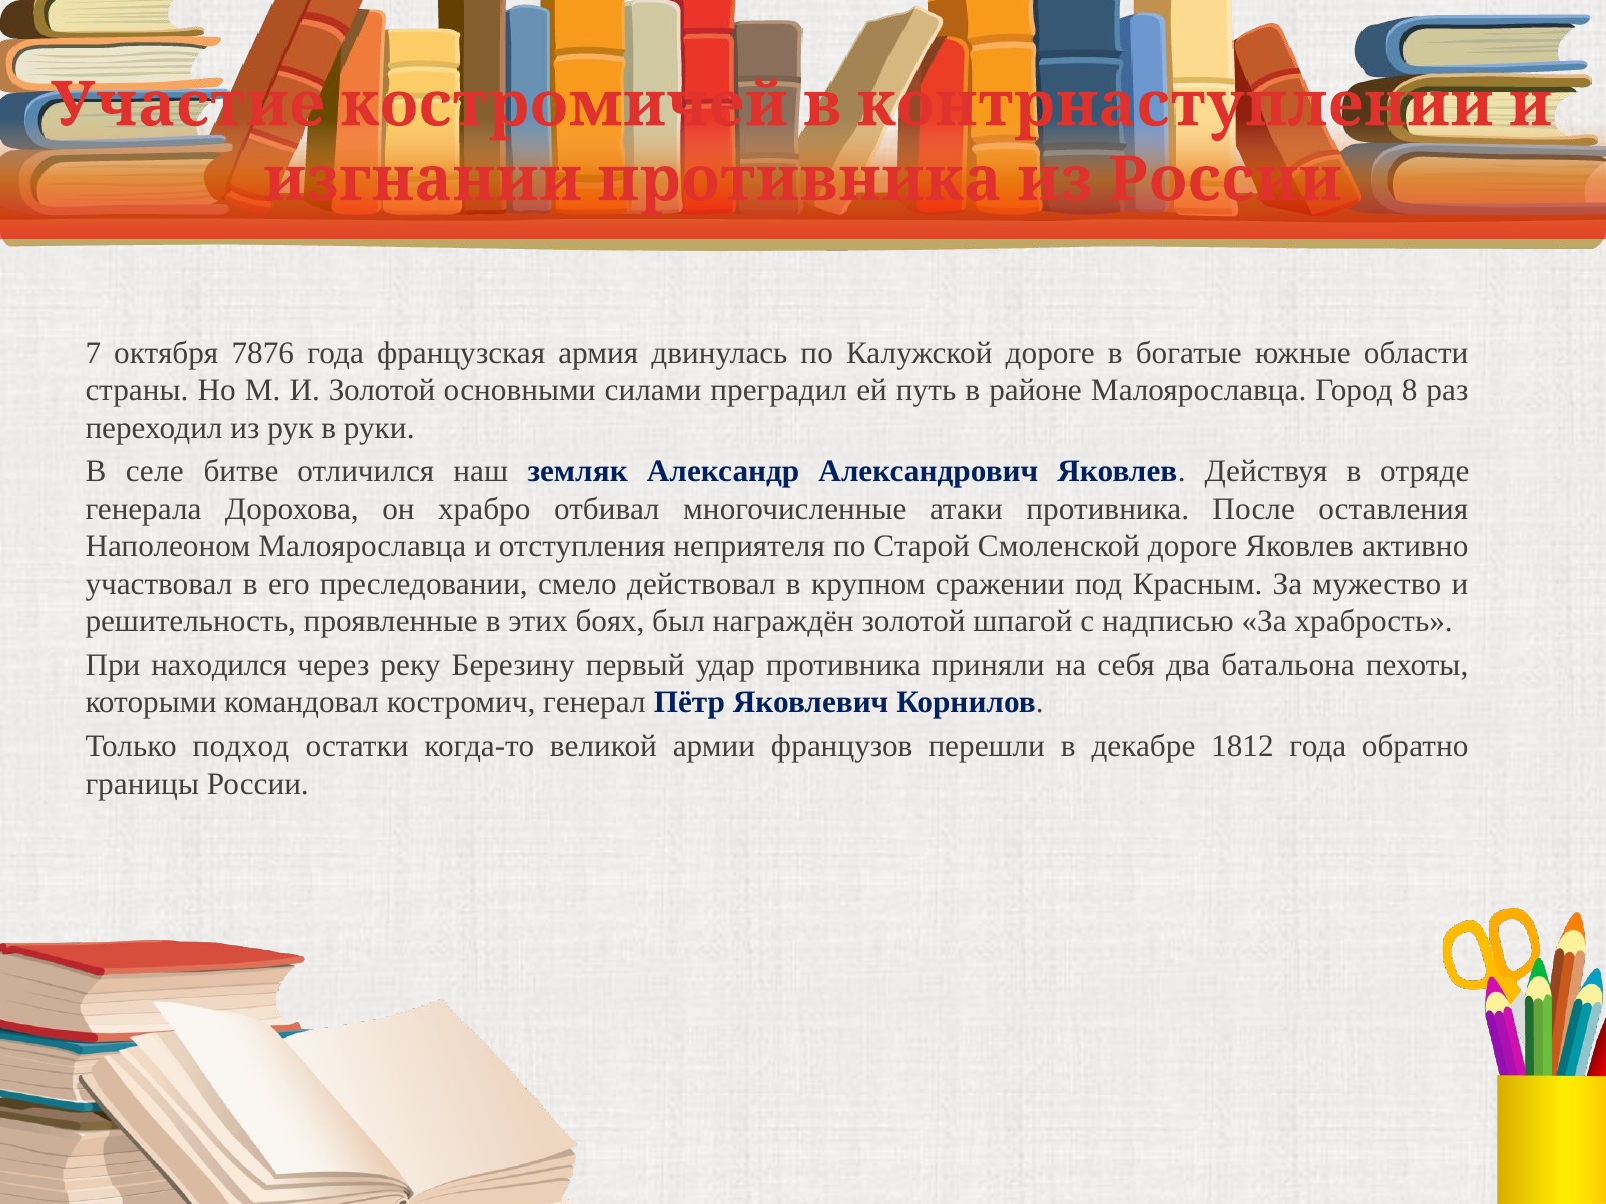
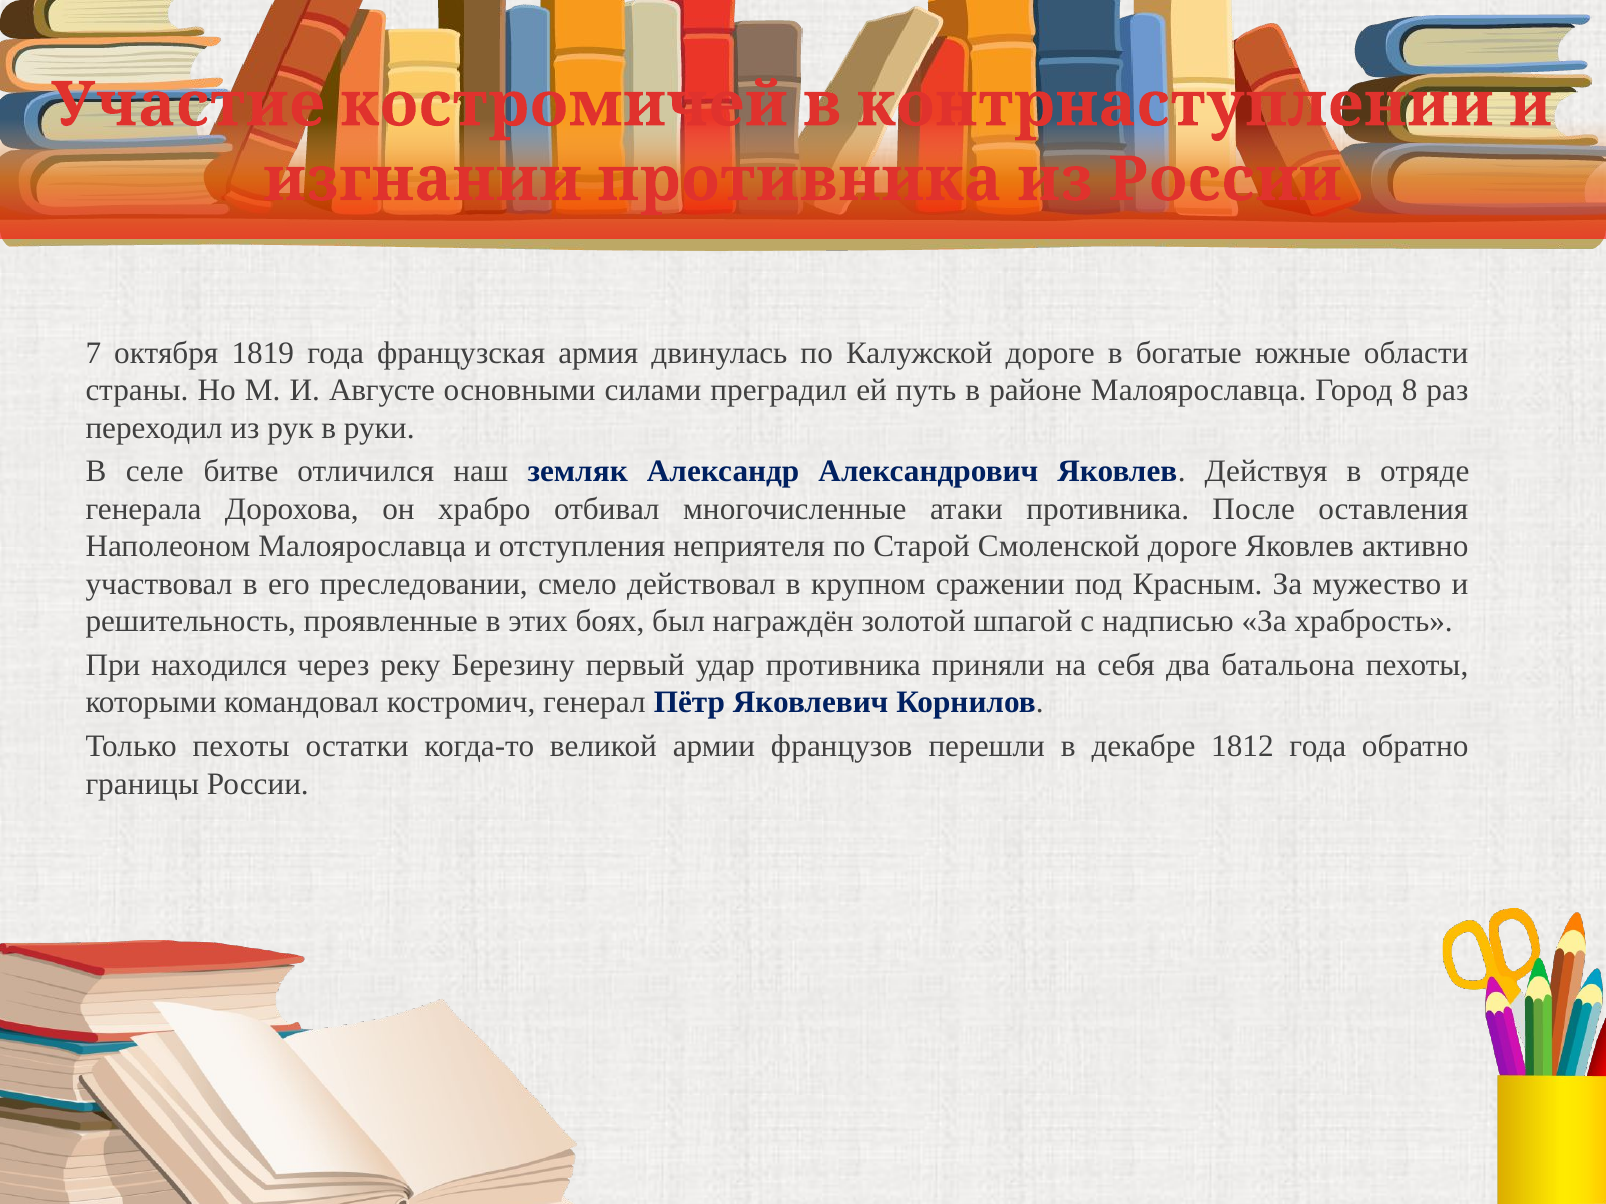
7876: 7876 -> 1819
И Золотой: Золотой -> Августе
Только подход: подход -> пехоты
